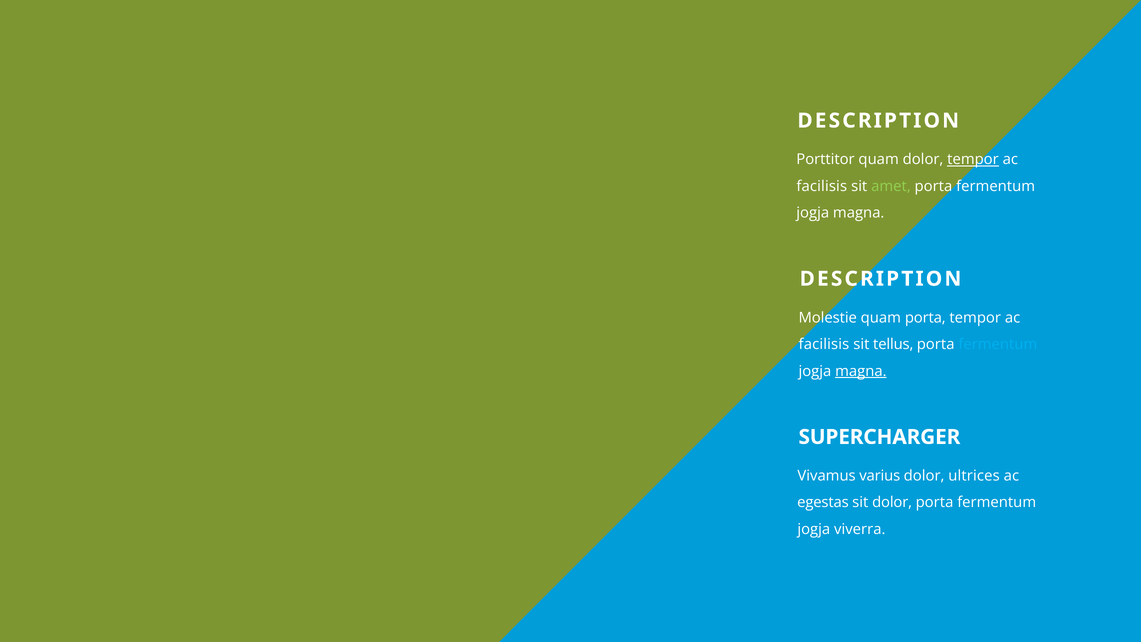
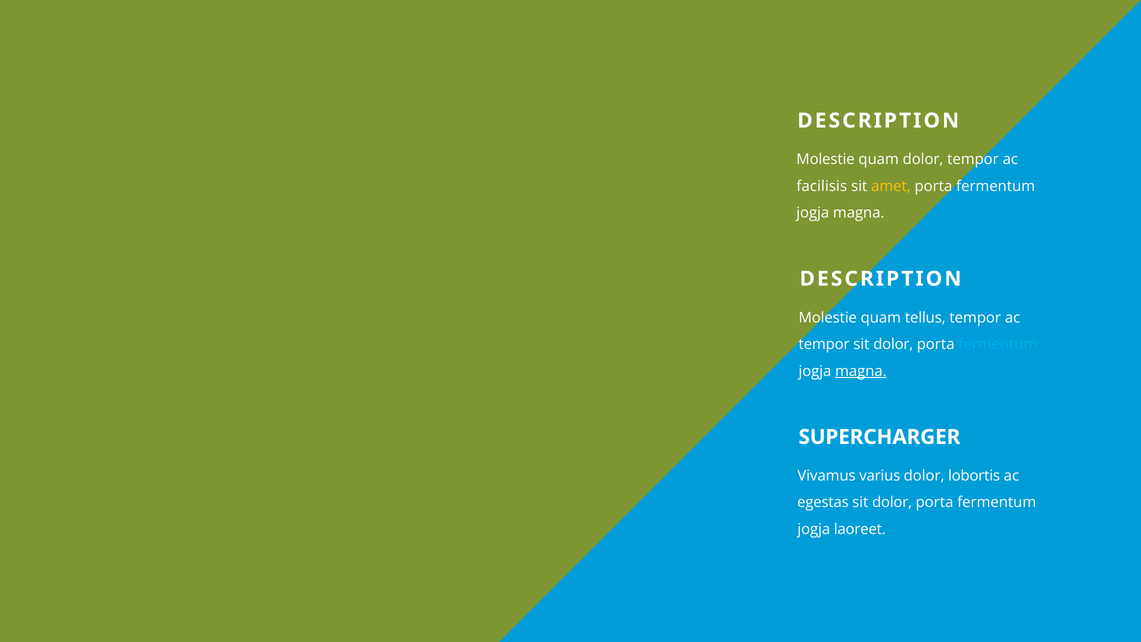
Porttitor at (826, 159): Porttitor -> Molestie
tempor at (973, 159) underline: present -> none
amet colour: light green -> yellow
quam porta: porta -> tellus
facilisis at (824, 344): facilisis -> tempor
tellus at (893, 344): tellus -> dolor
ultrices: ultrices -> lobortis
viverra: viverra -> laoreet
